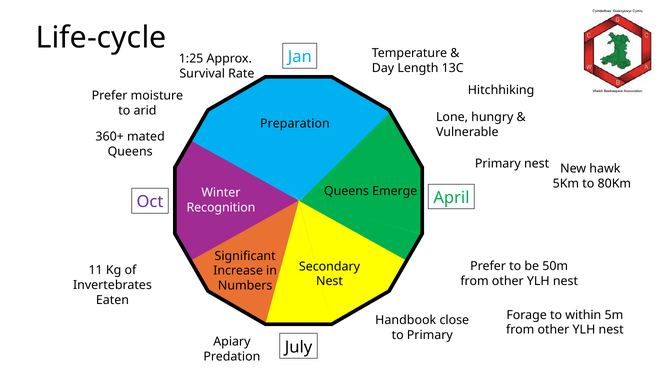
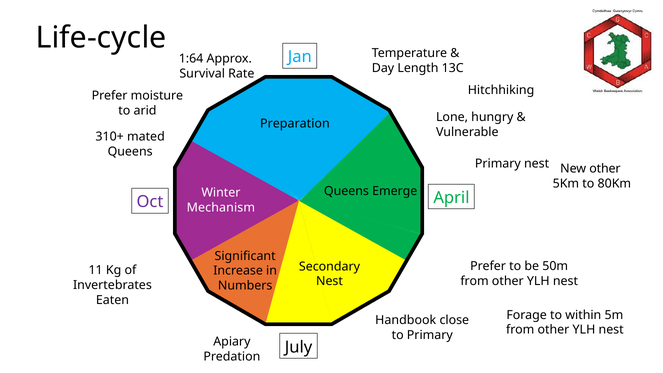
1:25: 1:25 -> 1:64
360+: 360+ -> 310+
New hawk: hawk -> other
Recognition: Recognition -> Mechanism
